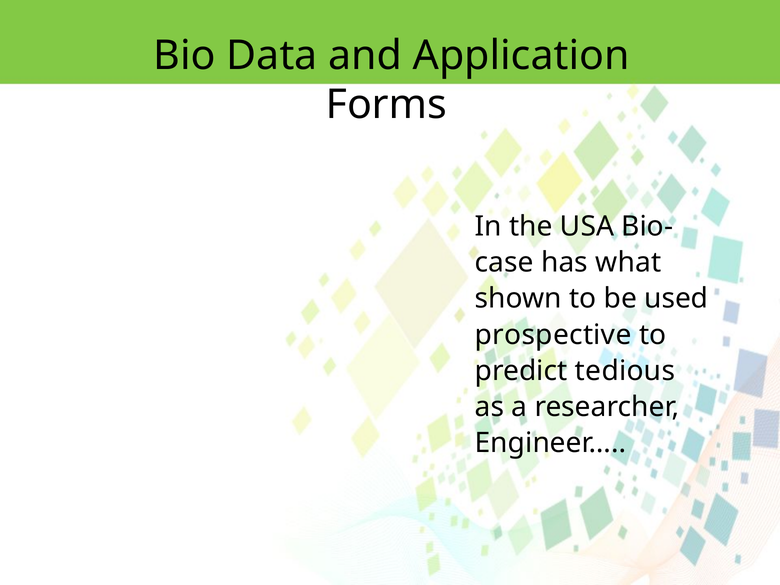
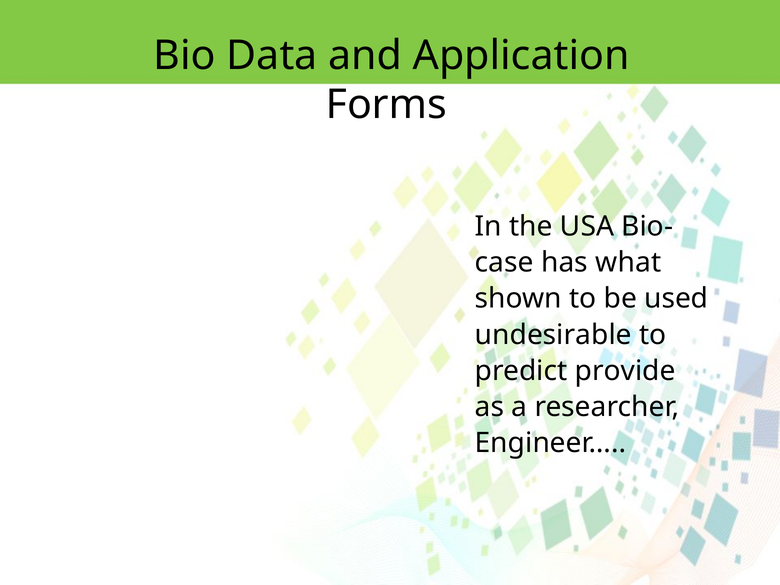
prospective: prospective -> undesirable
tedious: tedious -> provide
